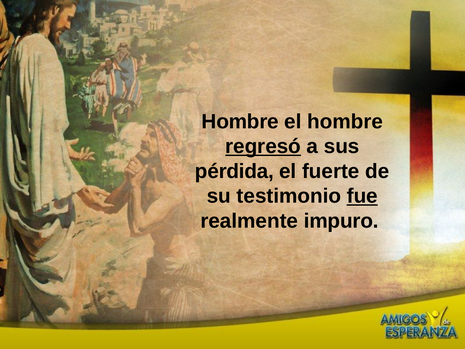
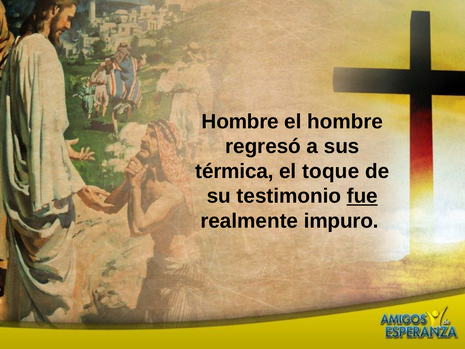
regresó underline: present -> none
pérdida: pérdida -> térmica
fuerte: fuerte -> toque
